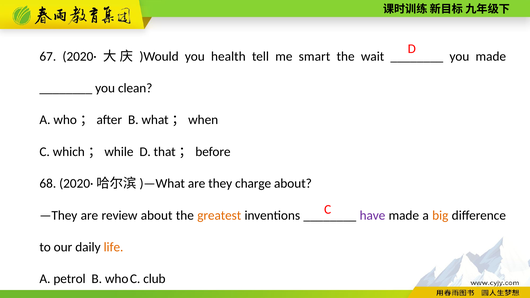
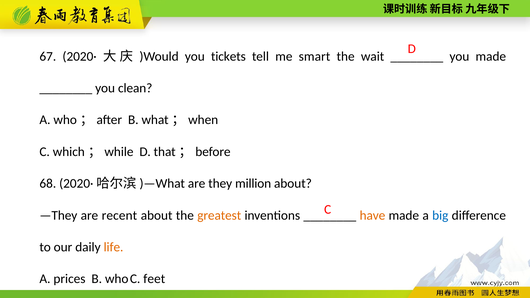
health: health -> tickets
charge: charge -> million
review: review -> recent
have colour: purple -> orange
big colour: orange -> blue
petrol: petrol -> prices
club: club -> feet
